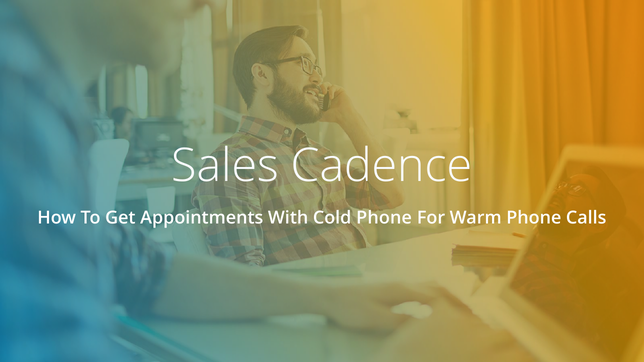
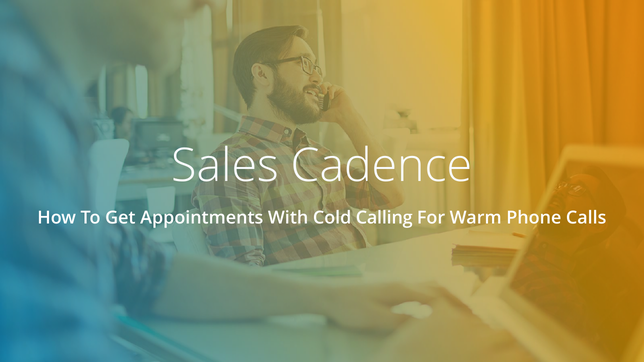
Cold Phone: Phone -> Calling
